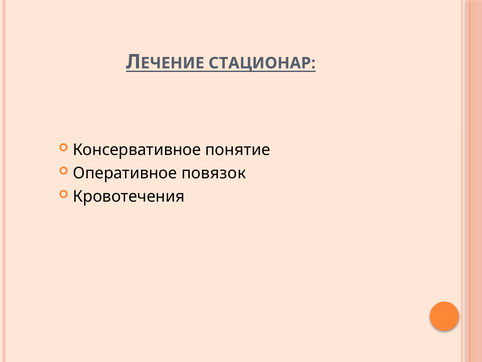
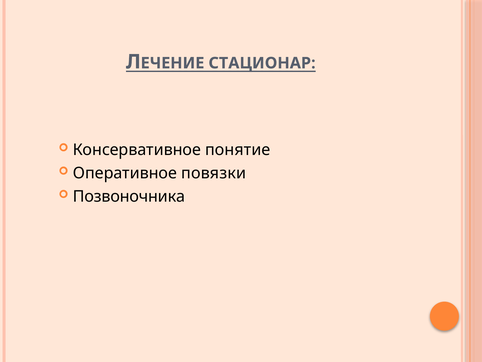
повязок: повязок -> повязки
Кровотечения: Кровотечения -> Позвоночника
